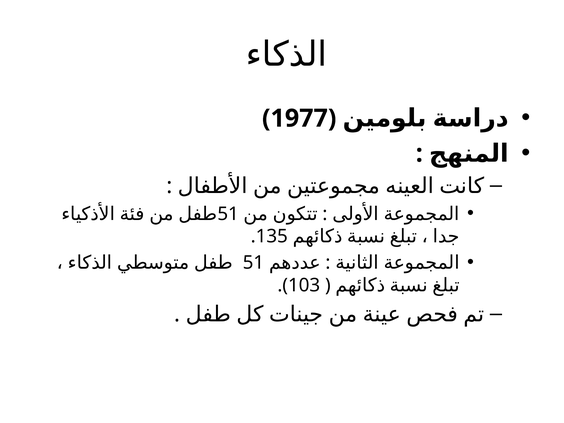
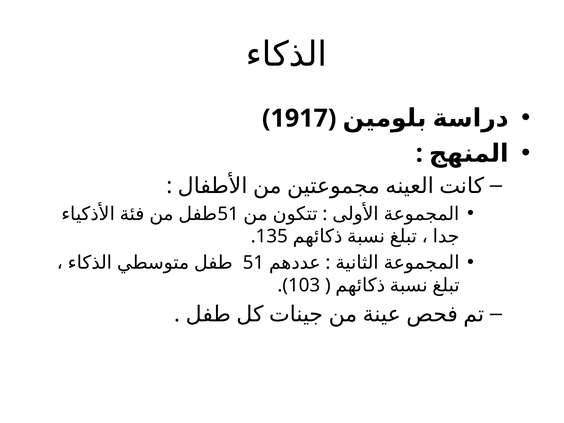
1977: 1977 -> 1917
